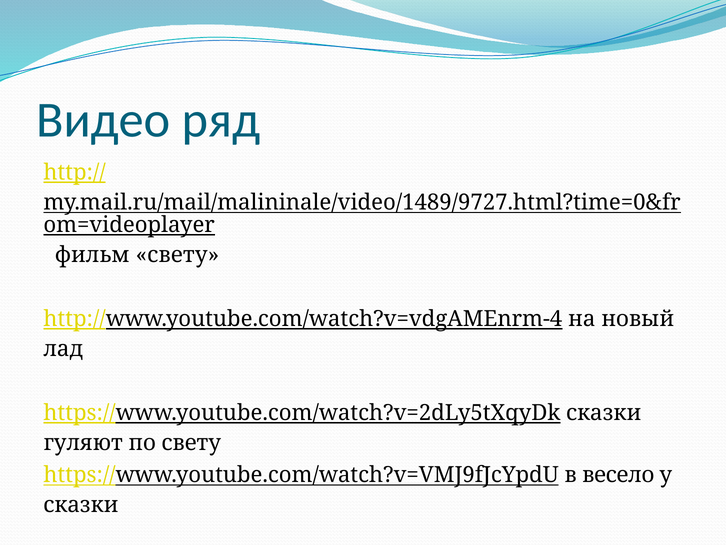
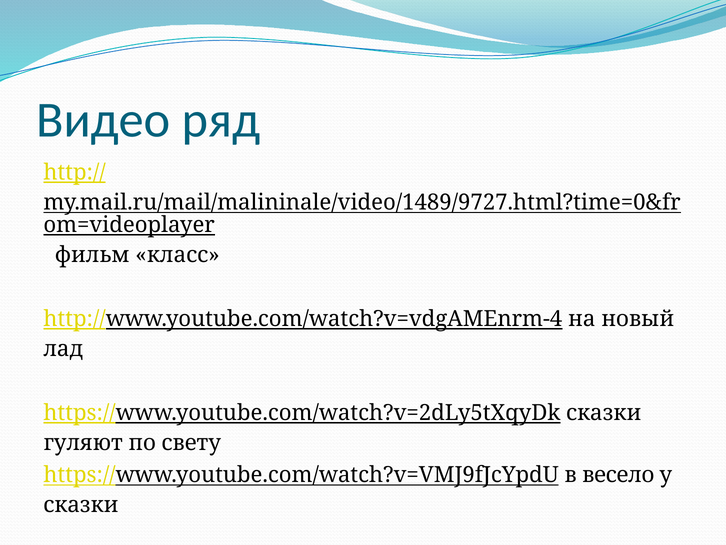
фильм свету: свету -> класс
